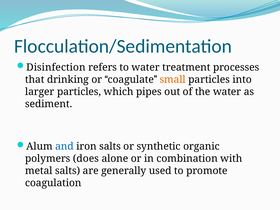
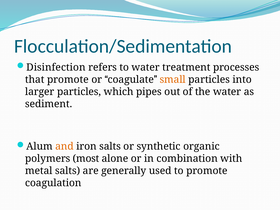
that drinking: drinking -> promote
and colour: blue -> orange
does: does -> most
